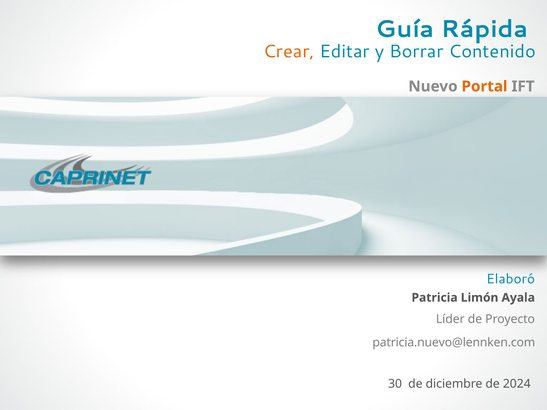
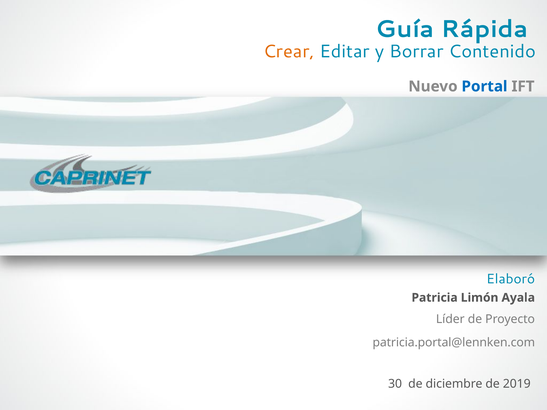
Portal colour: orange -> blue
patricia.nuevo@lennken.com: patricia.nuevo@lennken.com -> patricia.portal@lennken.com
2024: 2024 -> 2019
